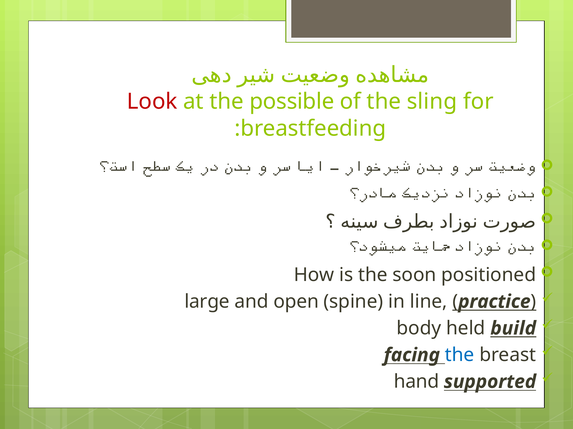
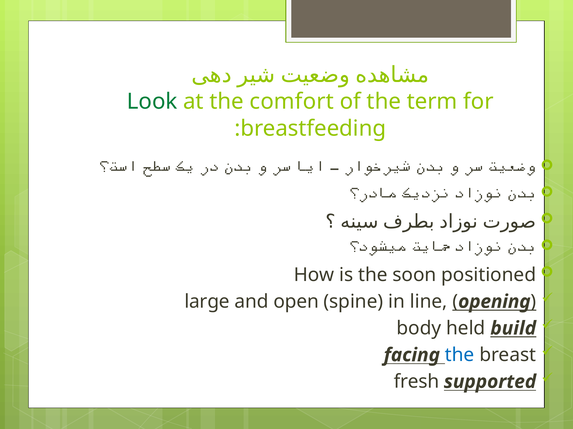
Look colour: red -> green
possible: possible -> comfort
sling: sling -> term
practice: practice -> opening
hand: hand -> fresh
